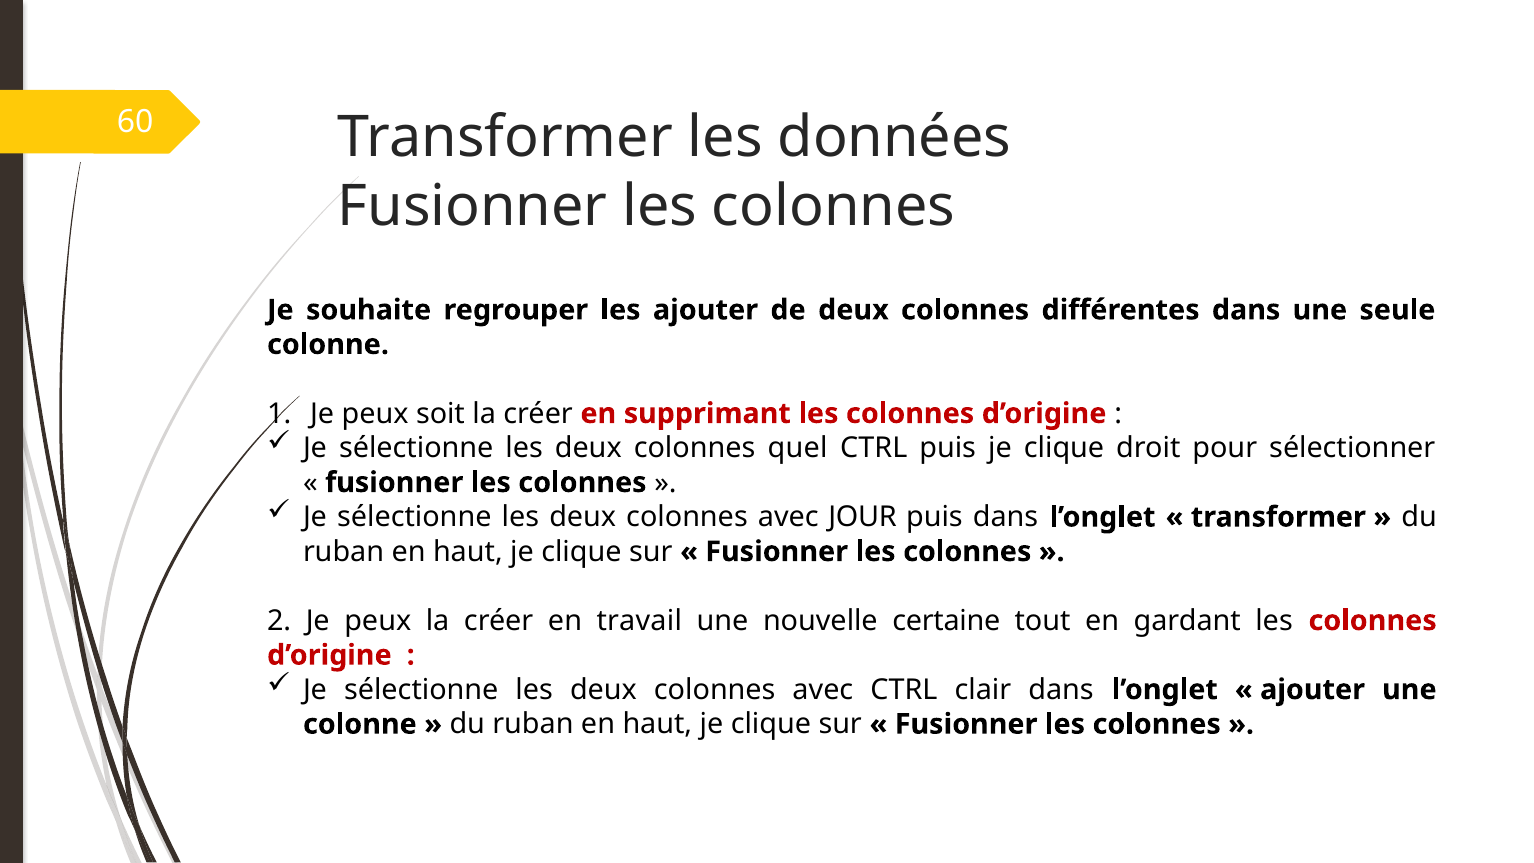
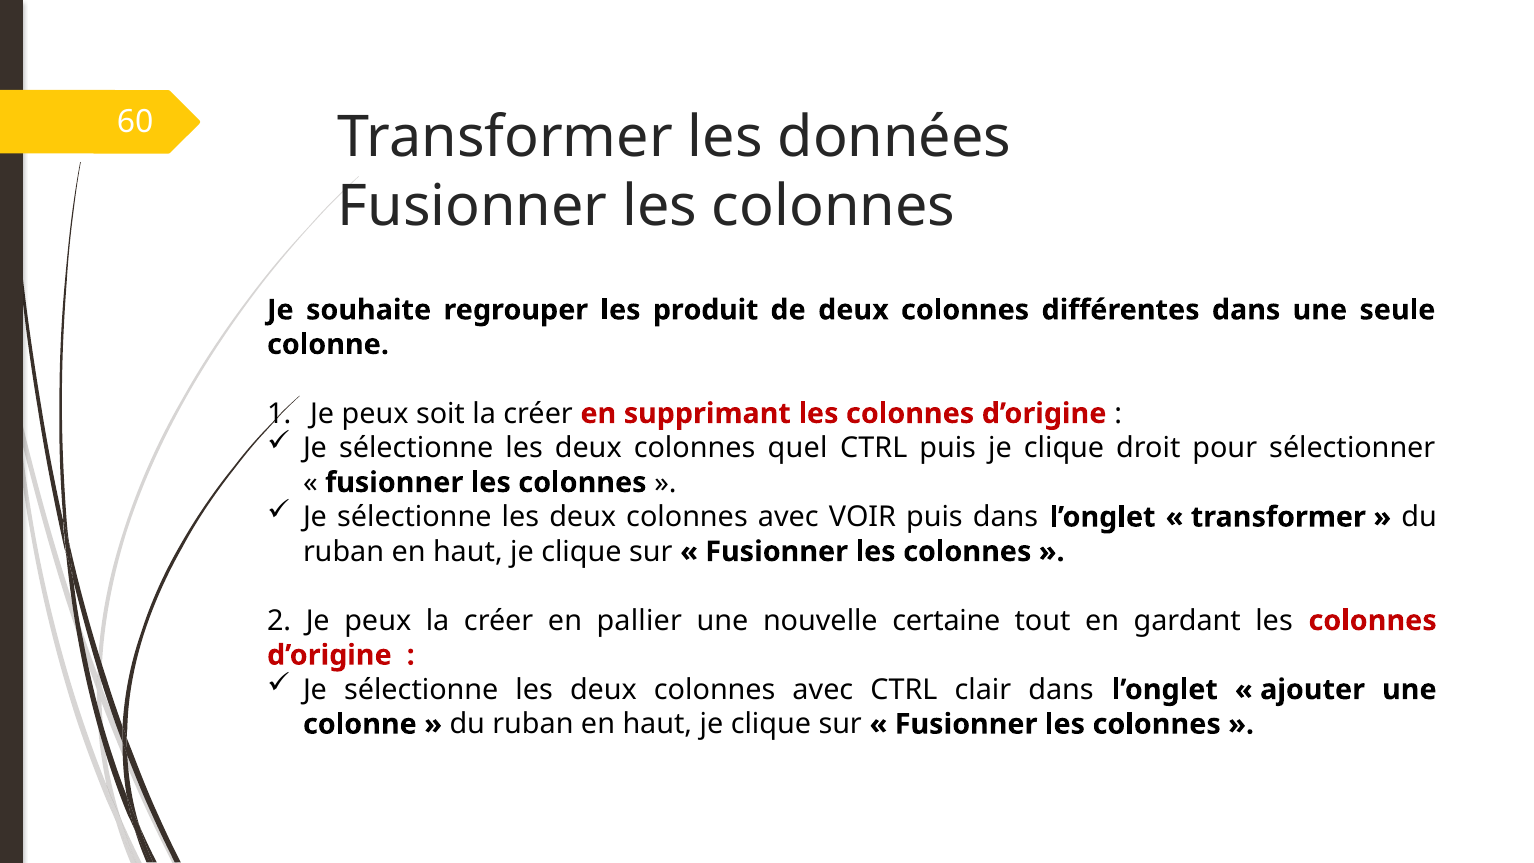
les ajouter: ajouter -> produit
JOUR: JOUR -> VOIR
travail: travail -> pallier
